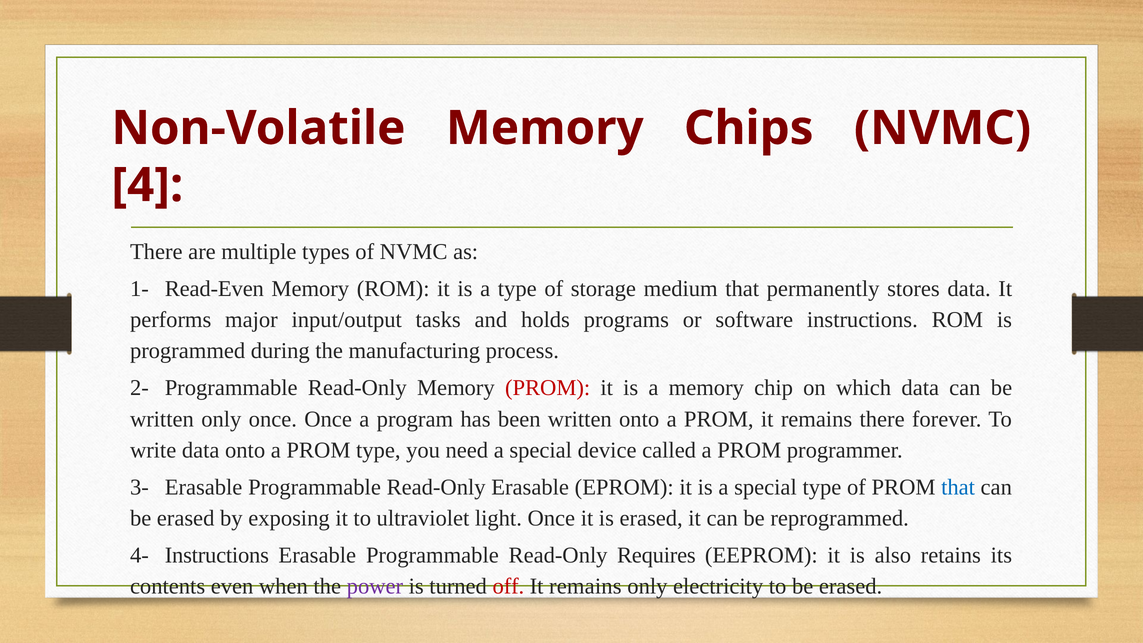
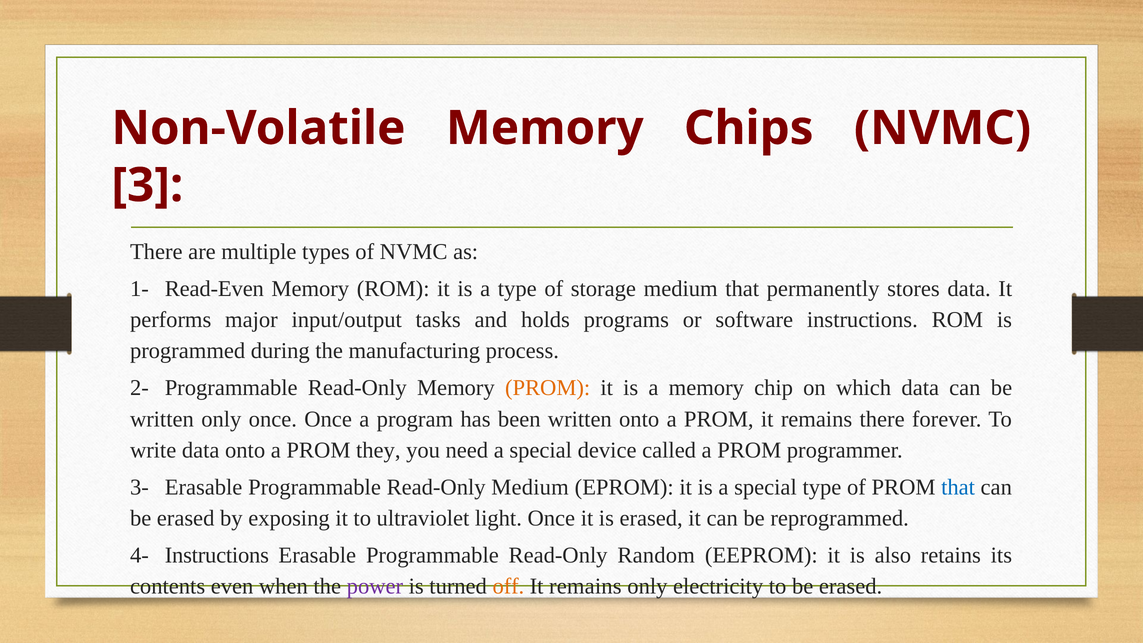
4: 4 -> 3
PROM at (548, 388) colour: red -> orange
PROM type: type -> they
Read-Only Erasable: Erasable -> Medium
Requires: Requires -> Random
off colour: red -> orange
